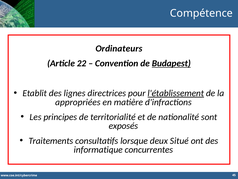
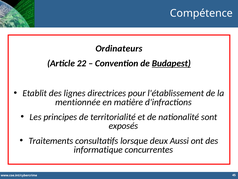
l'établissement underline: present -> none
appropriées: appropriées -> mentionnée
Situé: Situé -> Aussi
